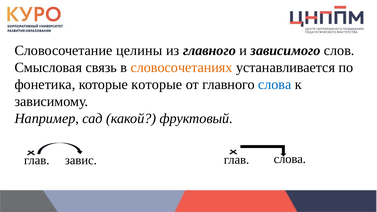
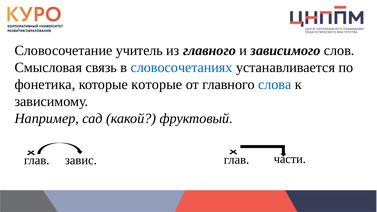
целины: целины -> учитель
словосочетаниях colour: orange -> blue
слова at (290, 159): слова -> части
